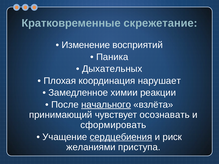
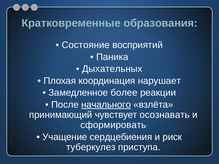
скрежетание: скрежетание -> образования
Изменение: Изменение -> Состояние
химии: химии -> более
сердцебиения underline: present -> none
желаниями: желаниями -> туберкулез
